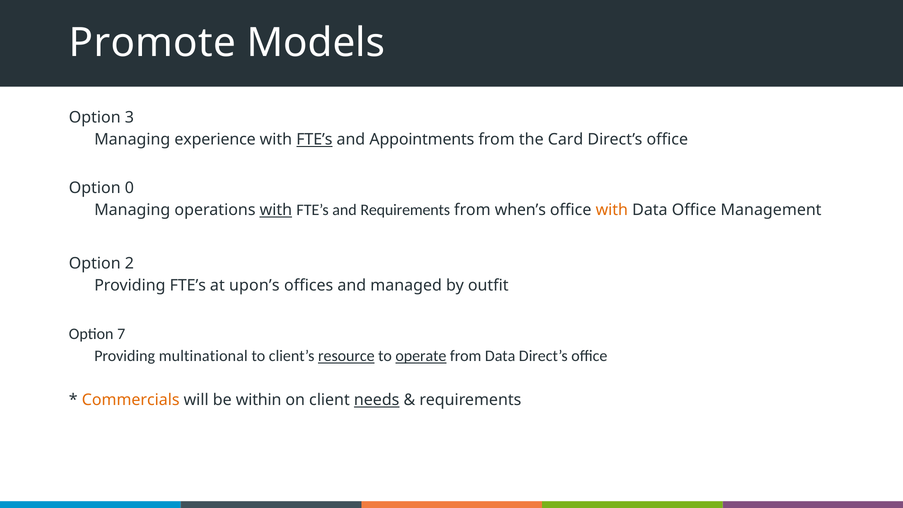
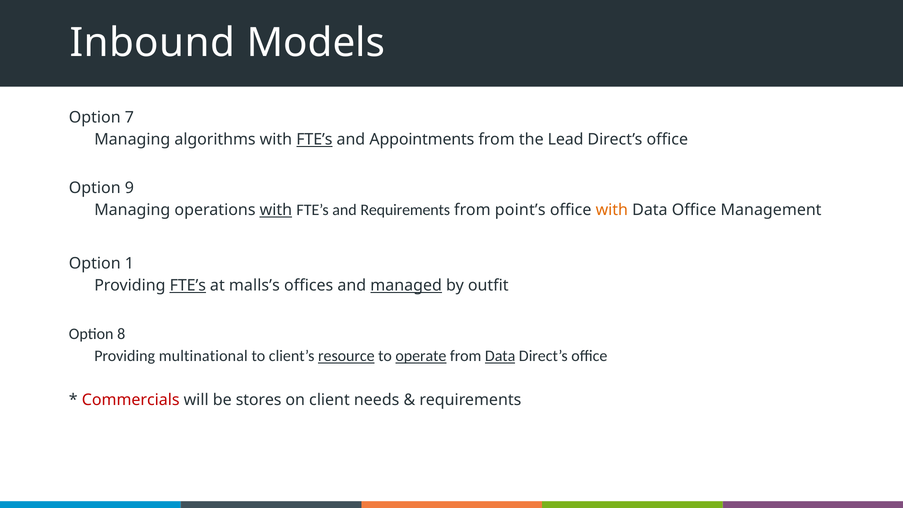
Promote: Promote -> Inbound
3: 3 -> 7
experience: experience -> algorithms
Card: Card -> Lead
0: 0 -> 9
when’s: when’s -> point’s
2: 2 -> 1
FTE’s at (188, 285) underline: none -> present
upon’s: upon’s -> malls’s
managed underline: none -> present
7: 7 -> 8
Data at (500, 356) underline: none -> present
Commercials colour: orange -> red
within: within -> stores
needs underline: present -> none
